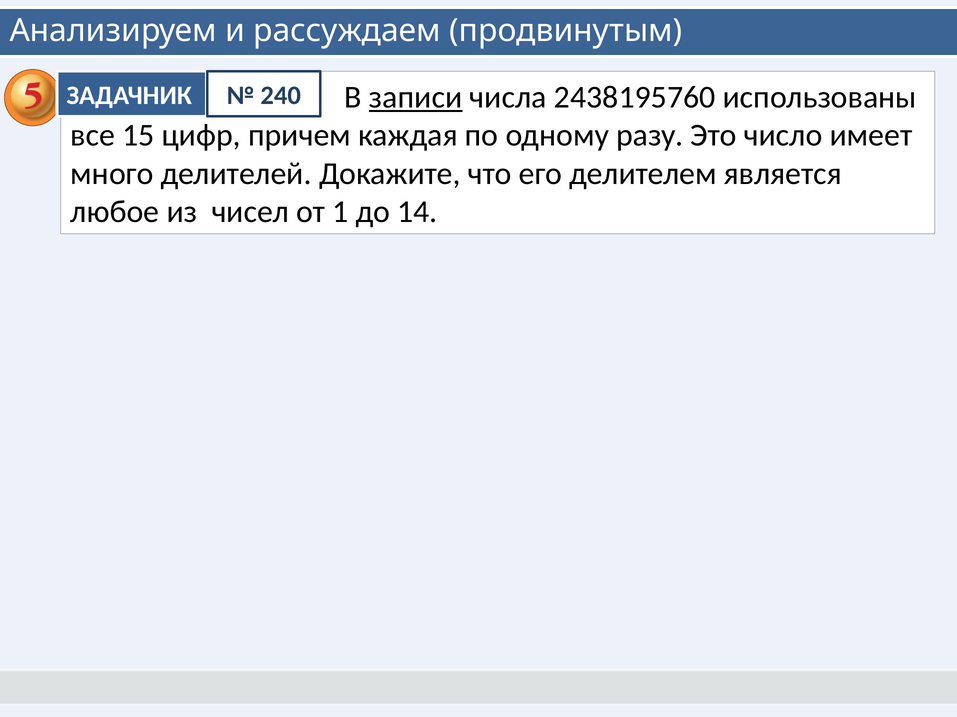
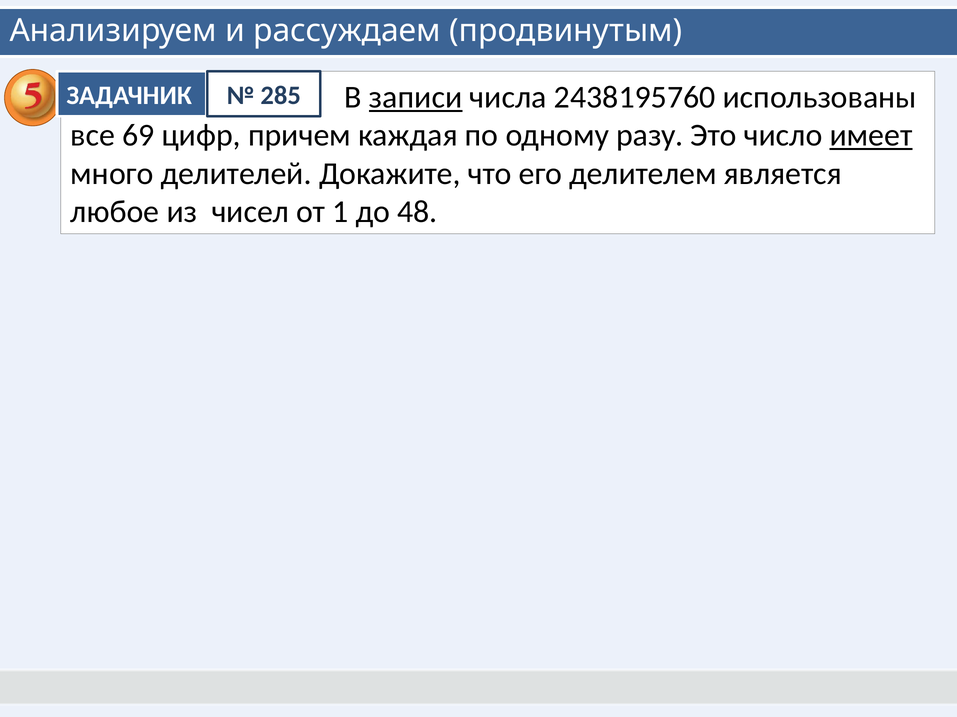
240: 240 -> 285
15: 15 -> 69
имеет underline: none -> present
14: 14 -> 48
